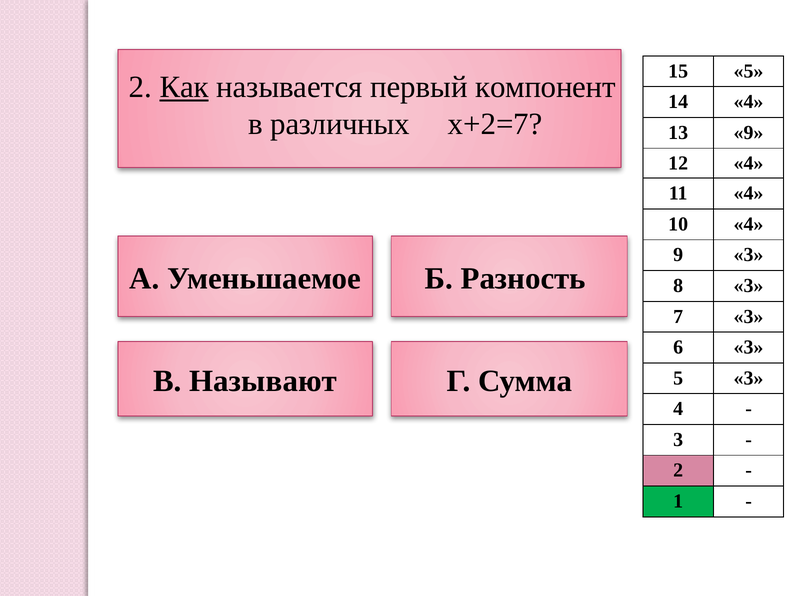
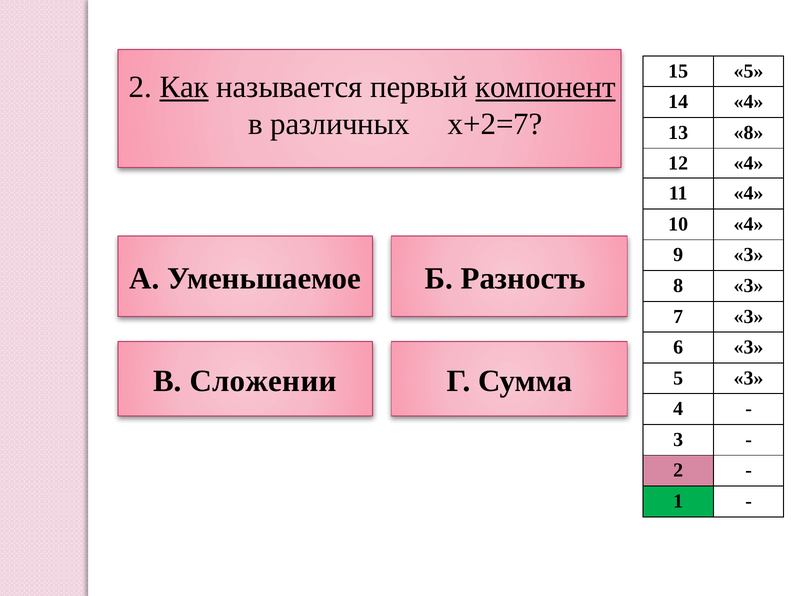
компонент underline: none -> present
13 9: 9 -> 8
Называют: Называют -> Сложении
